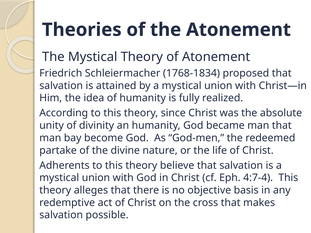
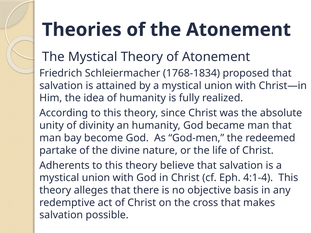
4:7-4: 4:7-4 -> 4:1-4
